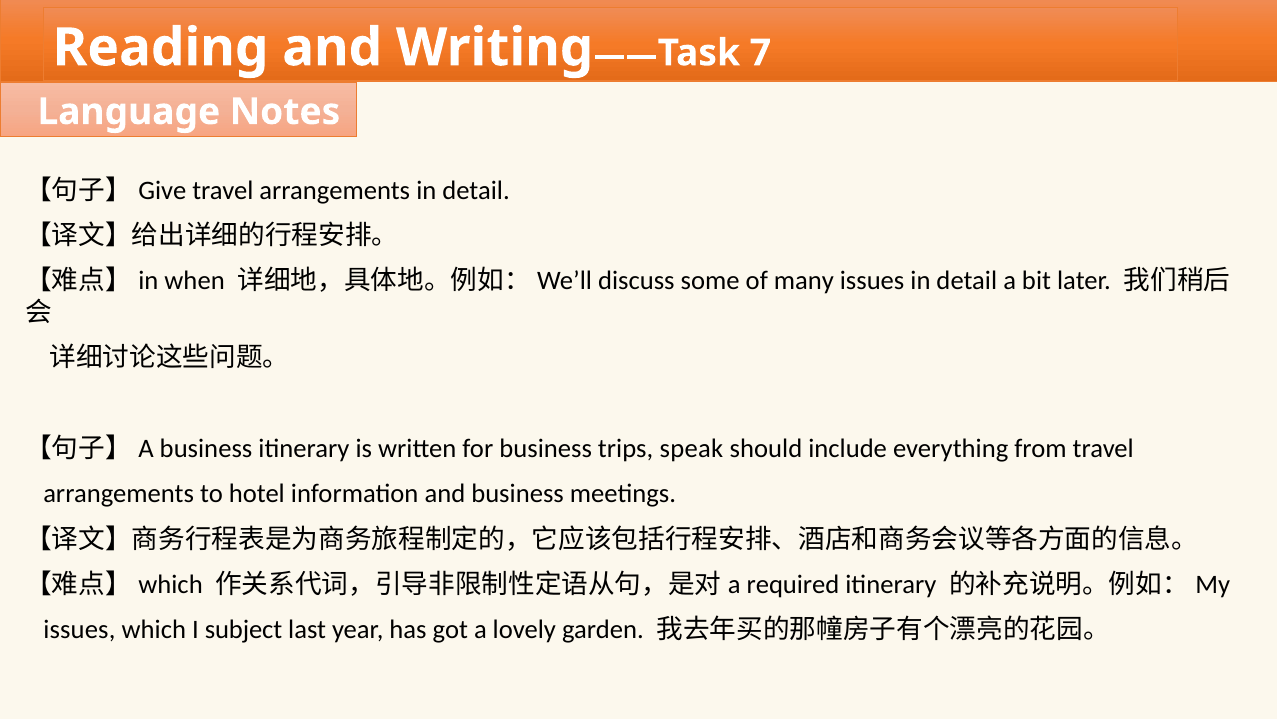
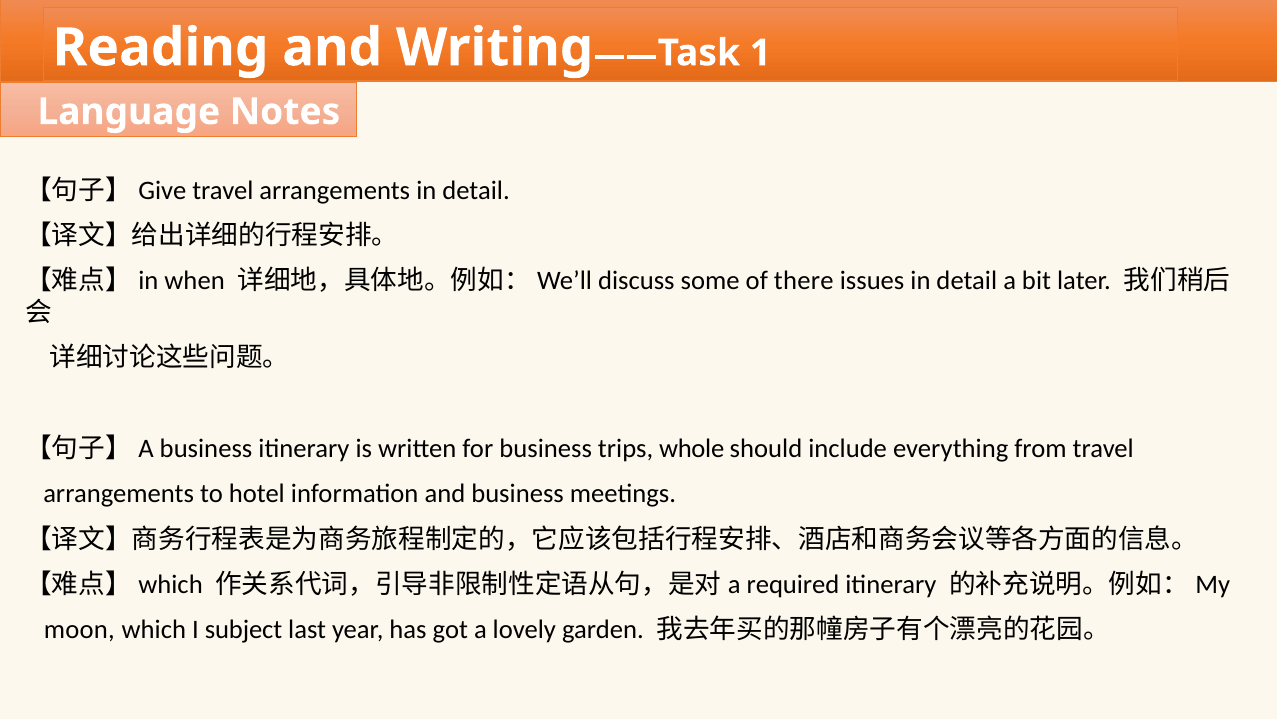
7: 7 -> 1
many: many -> there
speak: speak -> whole
issues at (79, 629): issues -> moon
